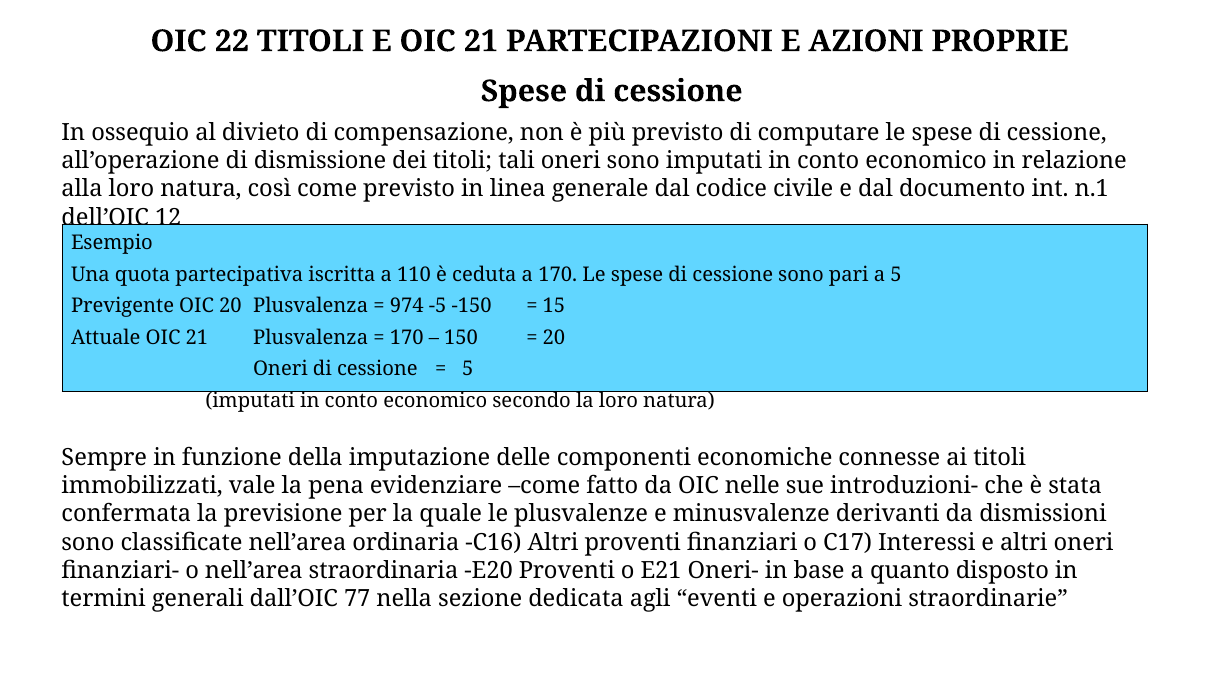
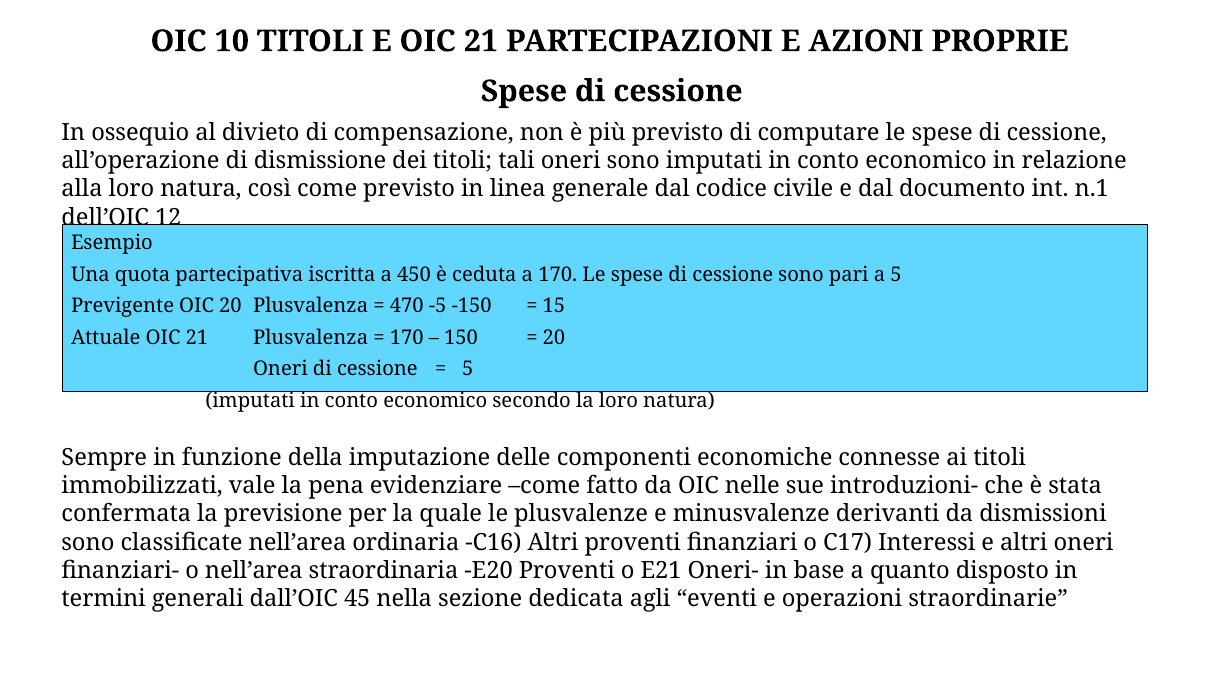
22: 22 -> 10
110: 110 -> 450
974: 974 -> 470
77: 77 -> 45
